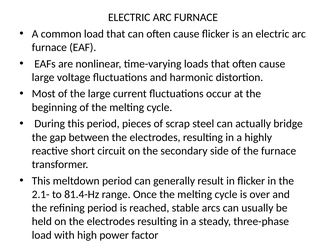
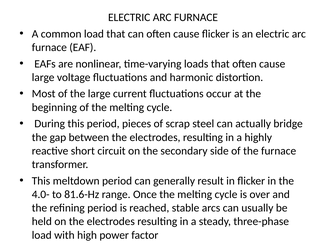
2.1-: 2.1- -> 4.0-
81.4-Hz: 81.4-Hz -> 81.6-Hz
